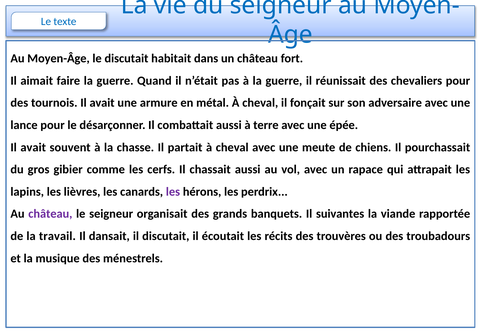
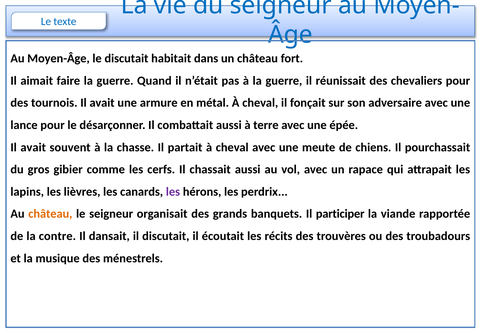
château at (50, 214) colour: purple -> orange
suivantes: suivantes -> participer
travail: travail -> contre
